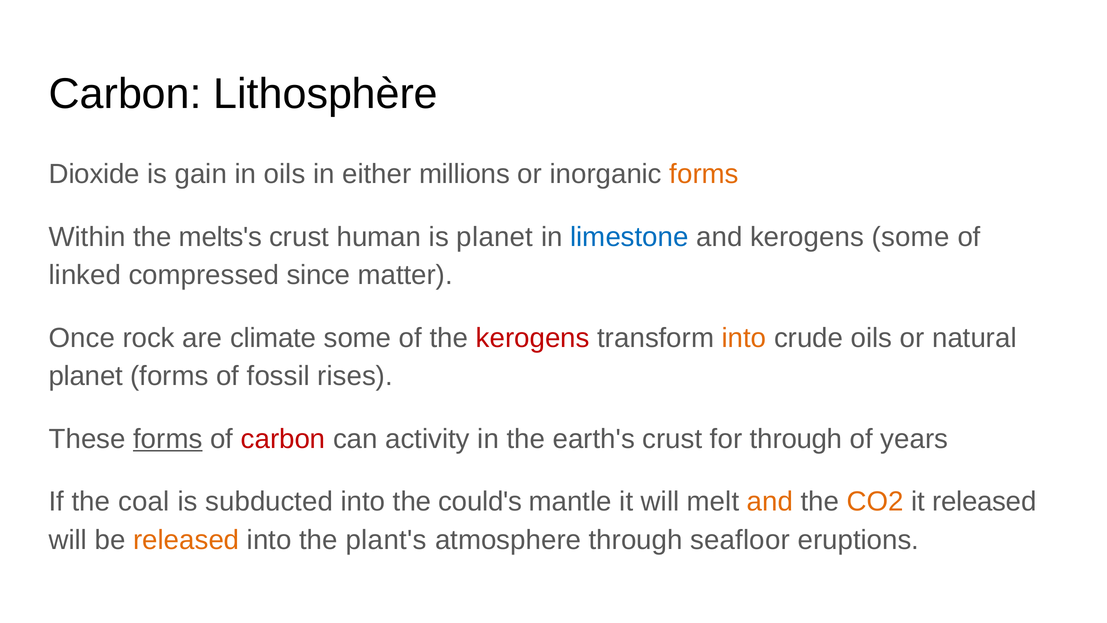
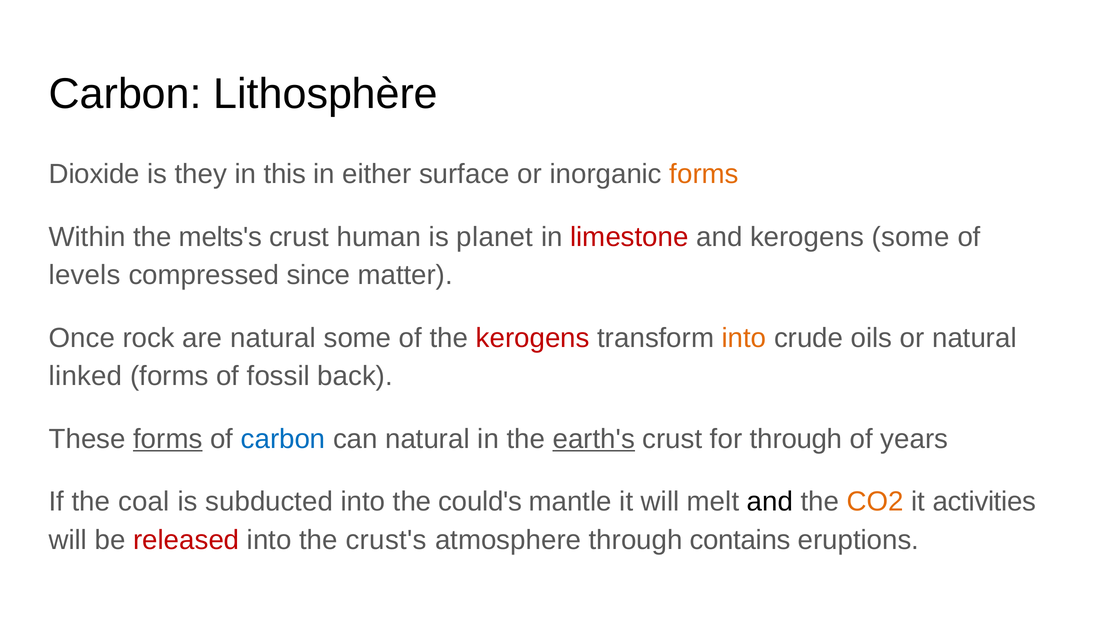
gain: gain -> they
in oils: oils -> this
millions: millions -> surface
limestone colour: blue -> red
linked: linked -> levels
are climate: climate -> natural
planet at (86, 376): planet -> linked
rises: rises -> back
carbon at (283, 439) colour: red -> blue
can activity: activity -> natural
earth's underline: none -> present
and at (770, 501) colour: orange -> black
it released: released -> activities
released at (186, 540) colour: orange -> red
plant's: plant's -> crust's
seafloor: seafloor -> contains
